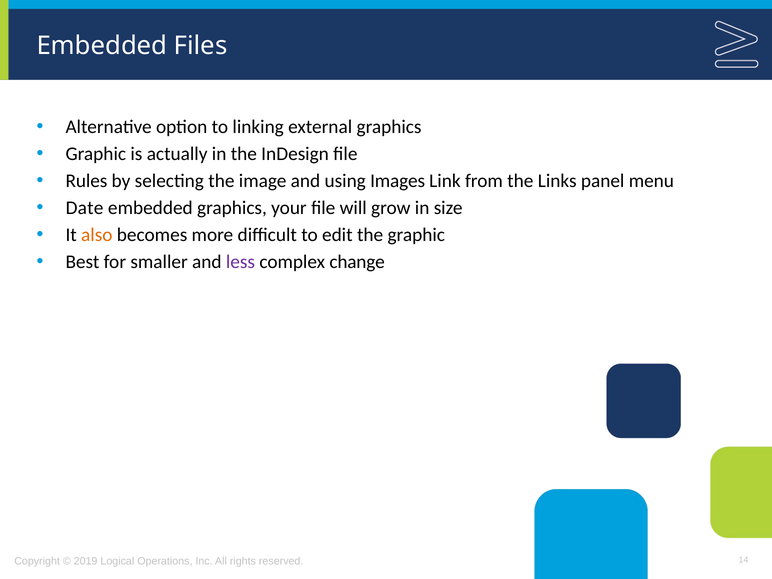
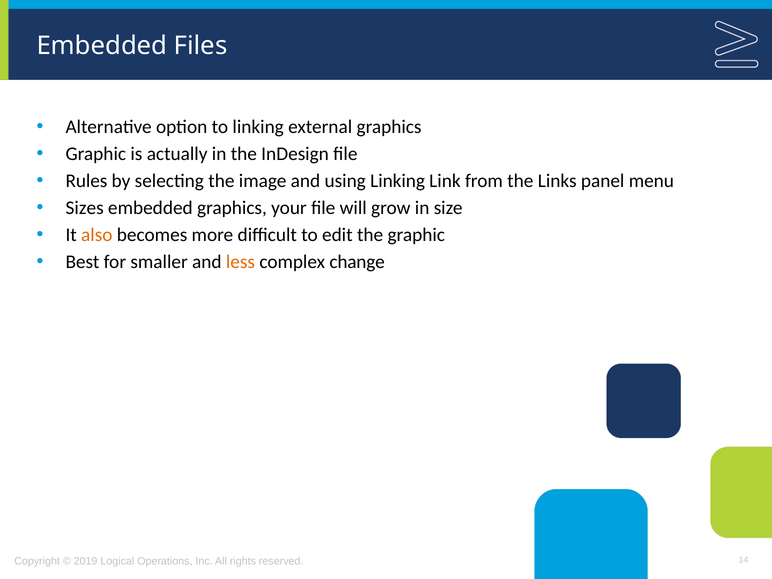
using Images: Images -> Linking
Date: Date -> Sizes
less colour: purple -> orange
